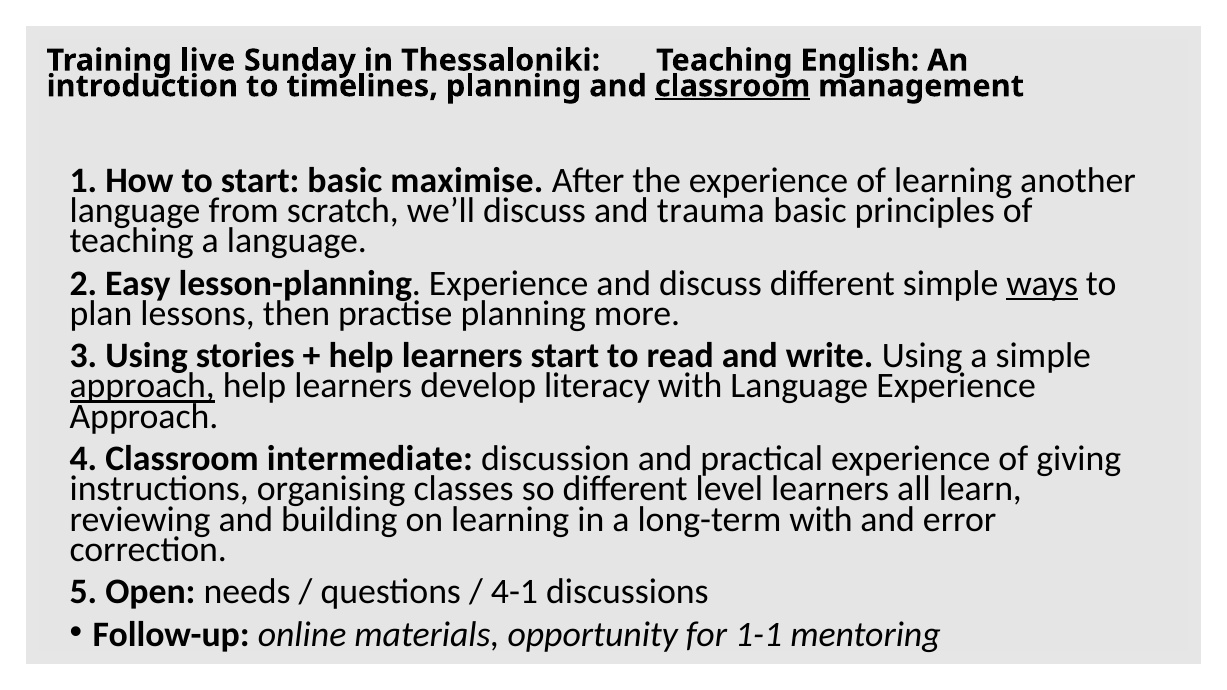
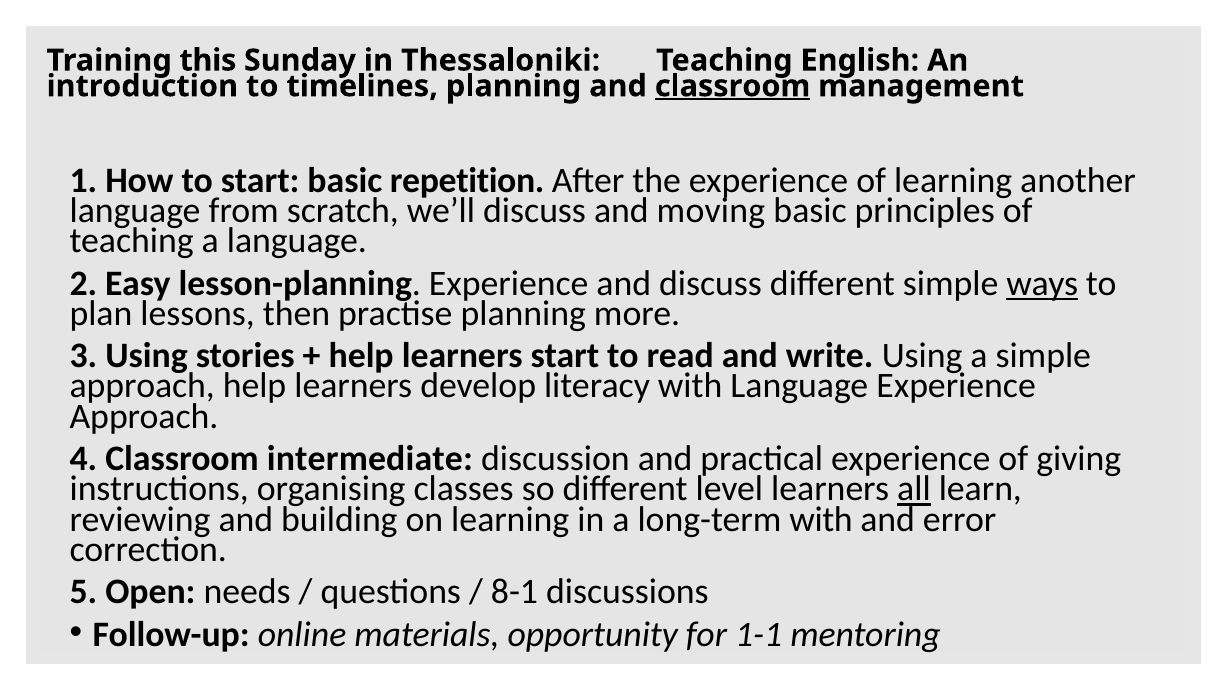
live: live -> this
maximise: maximise -> repetition
trauma: trauma -> moving
approach at (142, 386) underline: present -> none
all underline: none -> present
4-1: 4-1 -> 8-1
